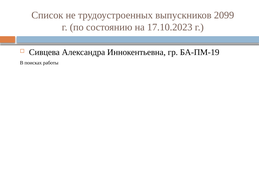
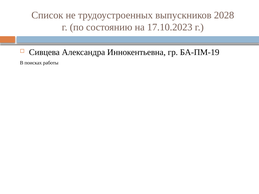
2099: 2099 -> 2028
